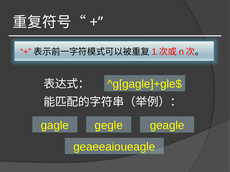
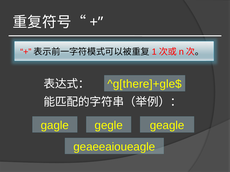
^g[gagle]+gle$: ^g[gagle]+gle$ -> ^g[there]+gle$
